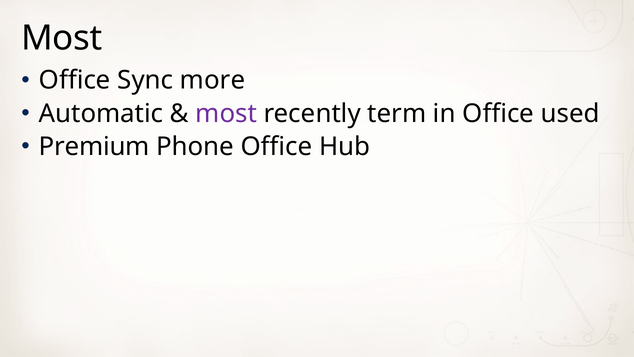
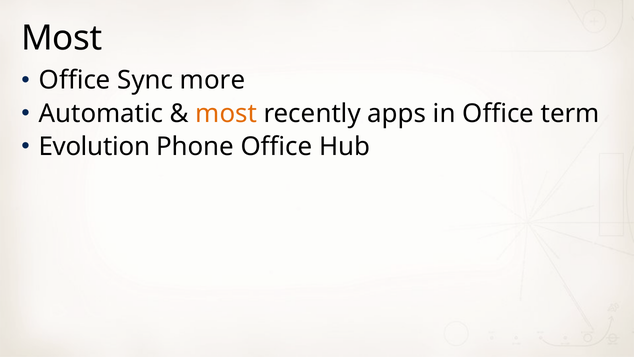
most at (226, 113) colour: purple -> orange
term: term -> apps
used: used -> term
Premium: Premium -> Evolution
